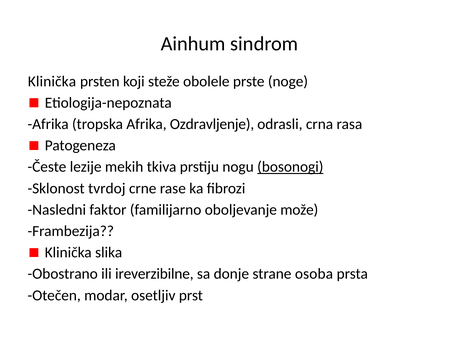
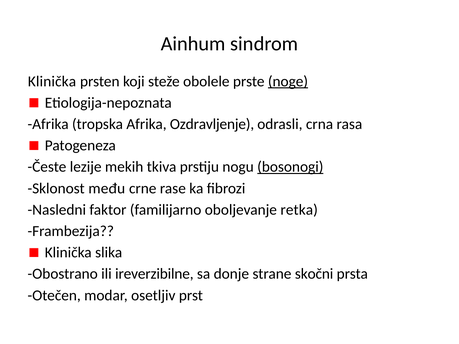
noge underline: none -> present
tvrdoj: tvrdoj -> među
može: može -> retka
osoba: osoba -> skočni
